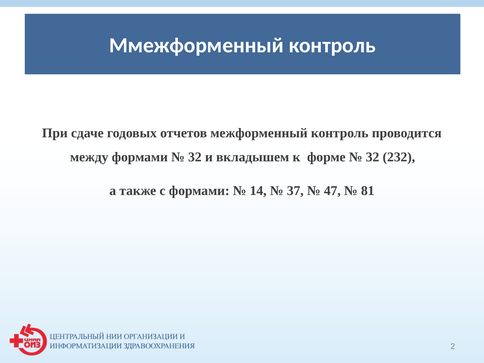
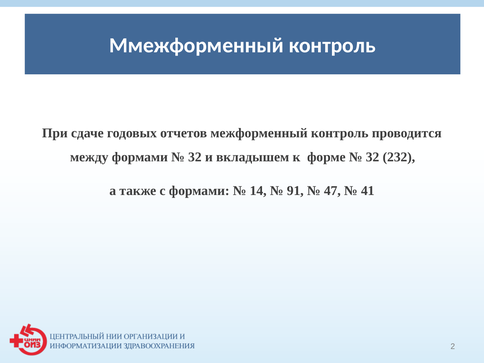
37: 37 -> 91
81: 81 -> 41
